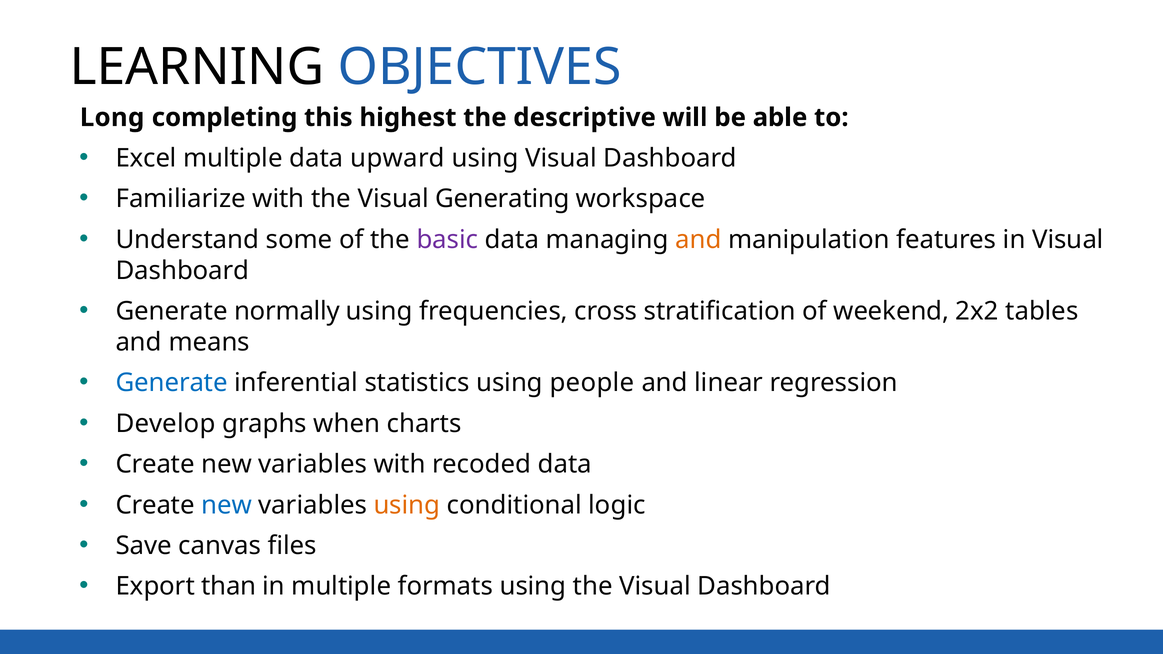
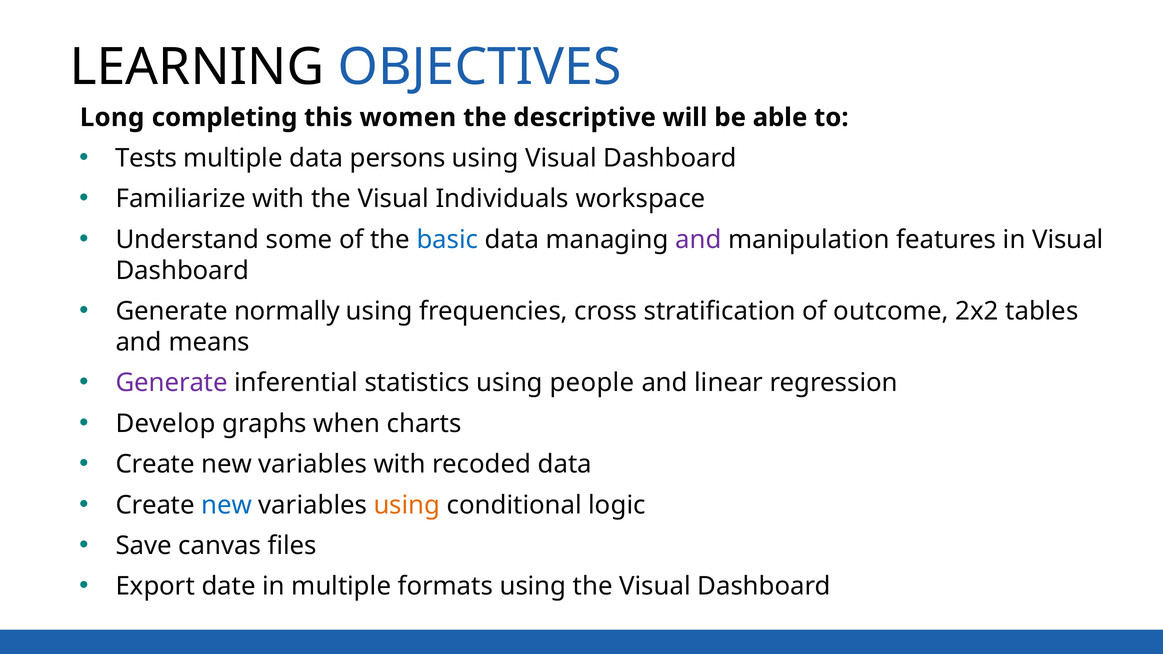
highest: highest -> women
Excel: Excel -> Tests
upward: upward -> persons
Generating: Generating -> Individuals
basic colour: purple -> blue
and at (698, 240) colour: orange -> purple
weekend: weekend -> outcome
Generate at (172, 383) colour: blue -> purple
than: than -> date
